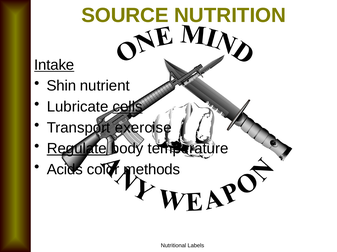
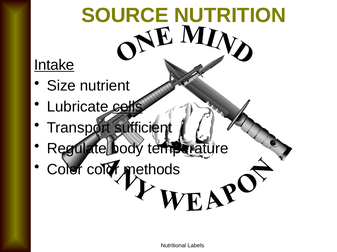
Shin: Shin -> Size
exercise: exercise -> sufficient
Regulate underline: present -> none
Acids at (65, 170): Acids -> Color
